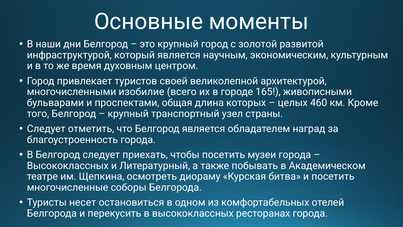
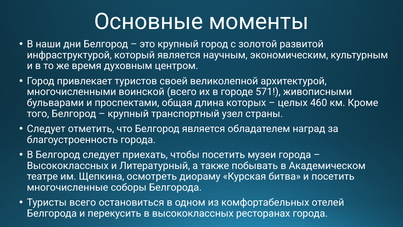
изобилие: изобилие -> воинской
165: 165 -> 571
Туристы несет: несет -> всего
